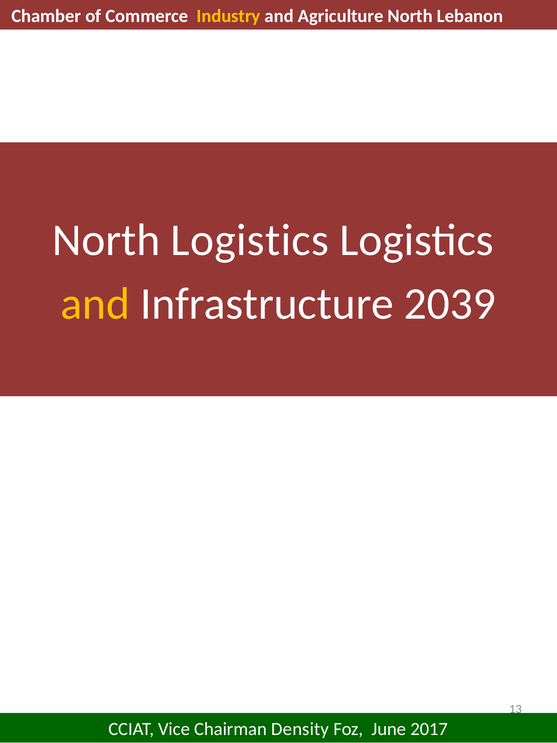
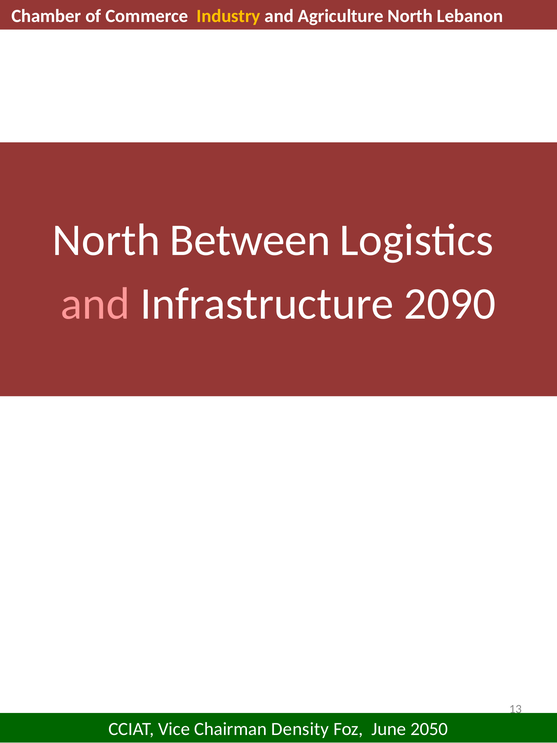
North Logistics: Logistics -> Between
and at (95, 304) colour: yellow -> pink
2039: 2039 -> 2090
2017: 2017 -> 2050
